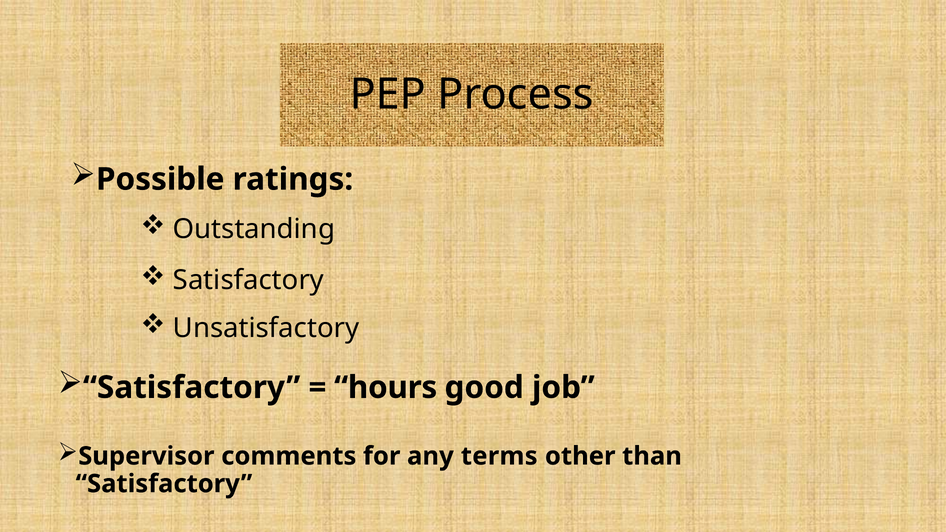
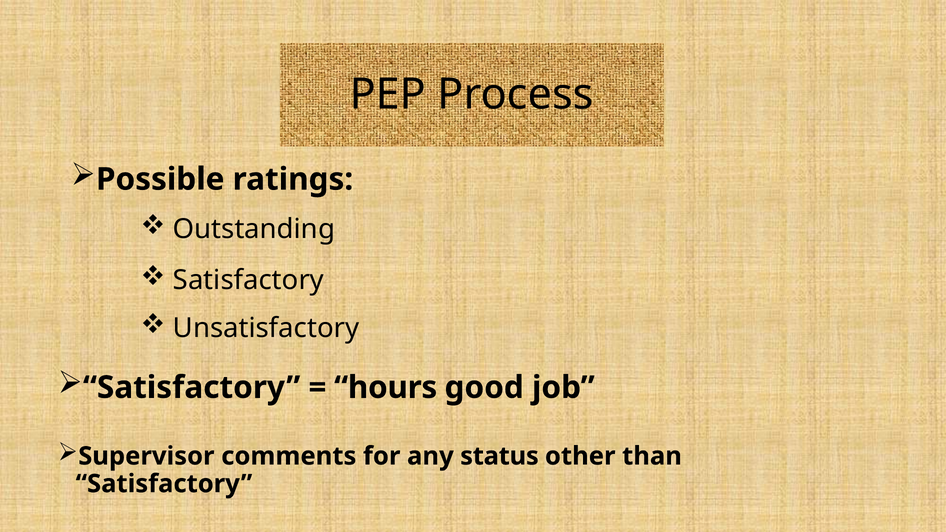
terms: terms -> status
